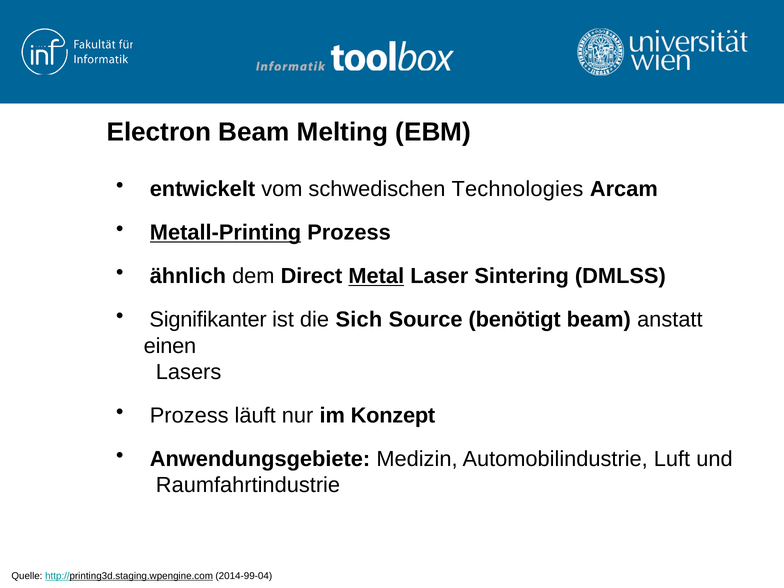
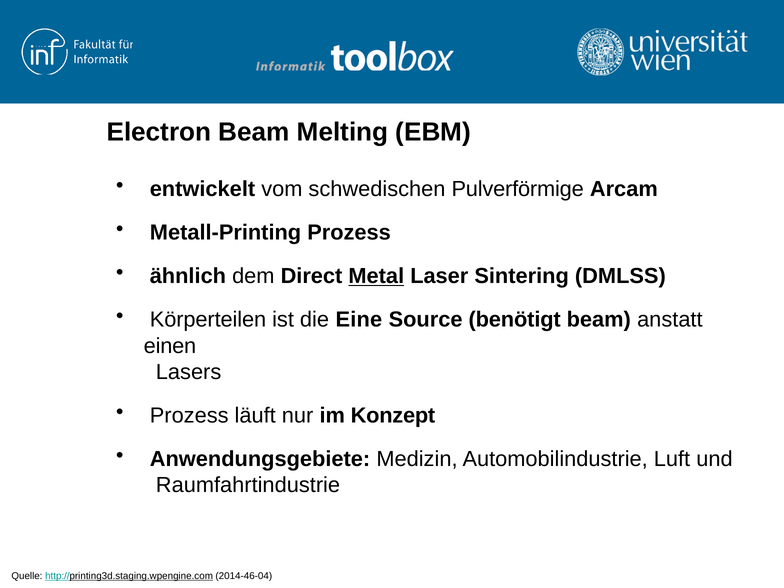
Technologies: Technologies -> Pulverförmige
Metall-Printing underline: present -> none
Signifikanter: Signifikanter -> Körperteilen
Sich: Sich -> Eine
2014-99-04: 2014-99-04 -> 2014-46-04
